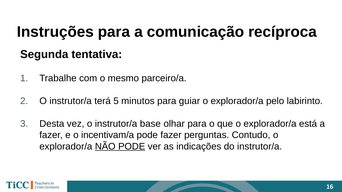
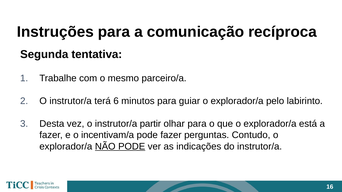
5: 5 -> 6
base: base -> partir
